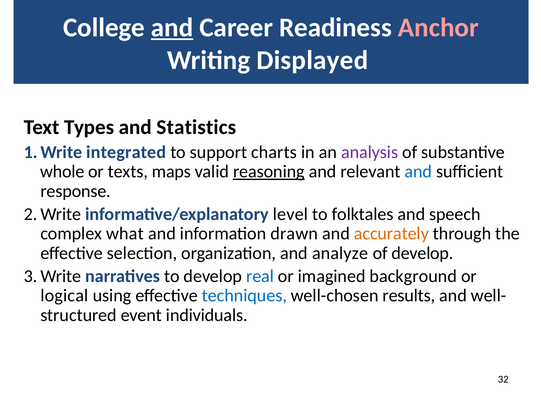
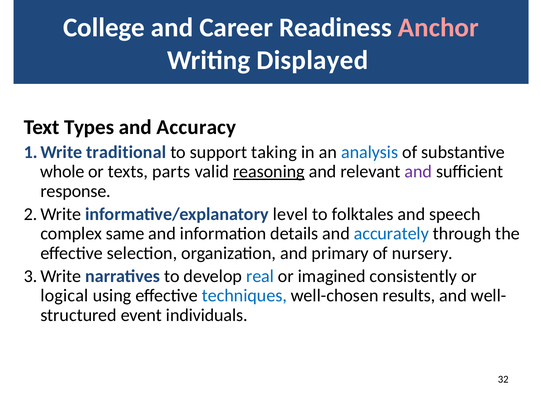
and at (172, 28) underline: present -> none
Statistics: Statistics -> Accuracy
integrated: integrated -> traditional
charts: charts -> taking
analysis colour: purple -> blue
maps: maps -> parts
and at (418, 171) colour: blue -> purple
what: what -> same
drawn: drawn -> details
accurately colour: orange -> blue
analyze: analyze -> primary
of develop: develop -> nursery
background: background -> consistently
